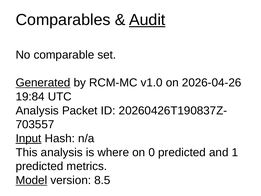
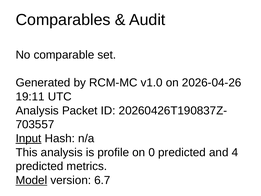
Audit underline: present -> none
Generated underline: present -> none
19:84: 19:84 -> 19:11
where: where -> profile
1: 1 -> 4
8.5: 8.5 -> 6.7
